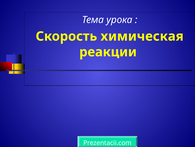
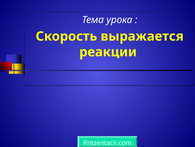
химическая: химическая -> выражается
